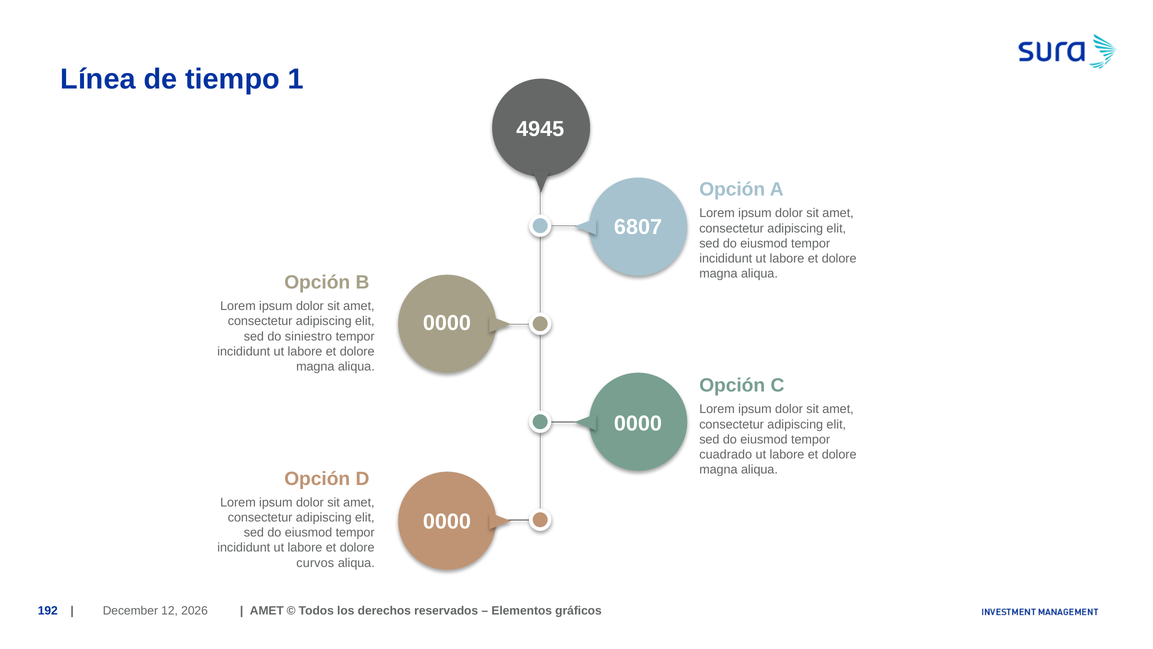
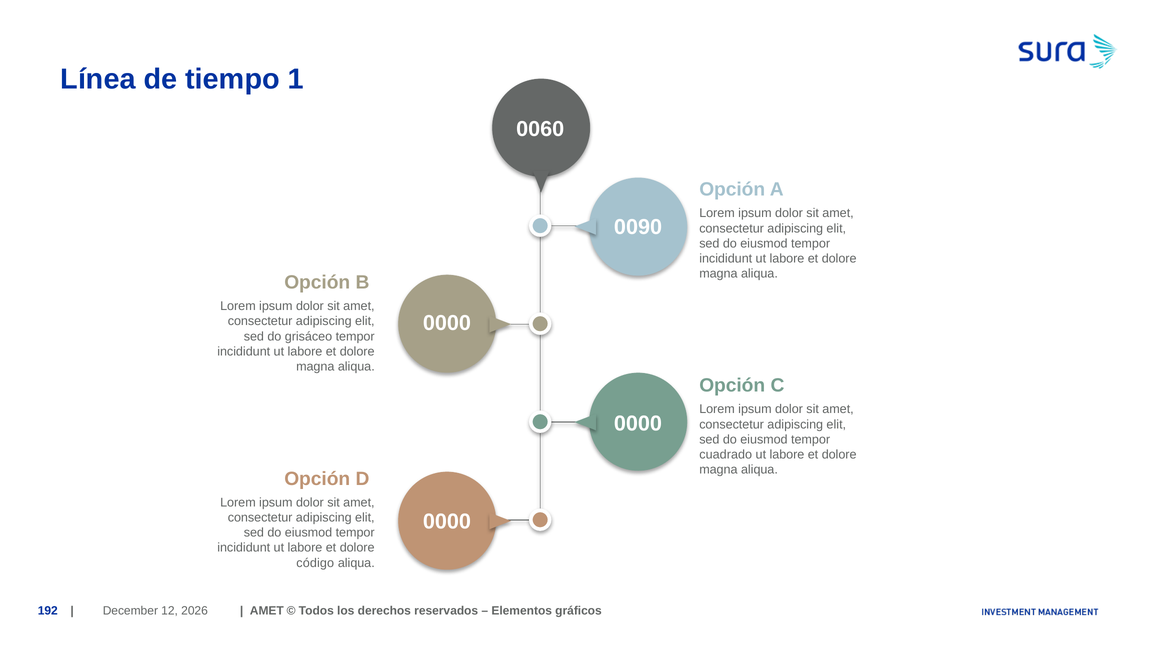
4945: 4945 -> 0060
6807: 6807 -> 0090
siniestro: siniestro -> grisáceo
curvos: curvos -> código
